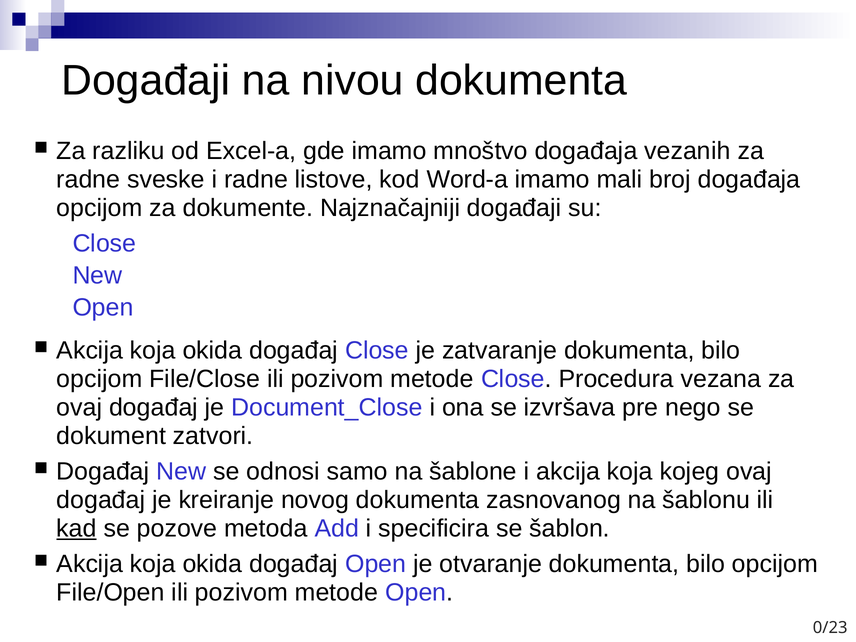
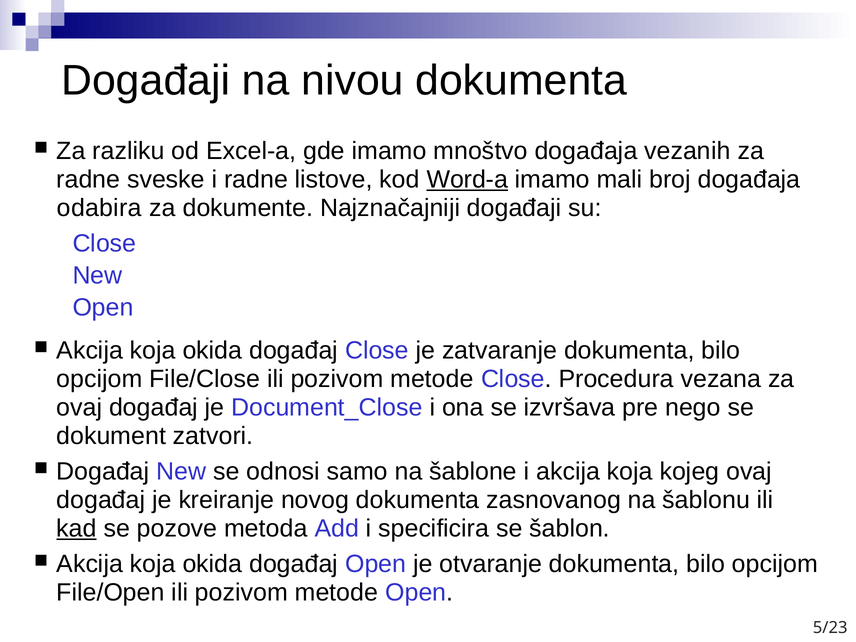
Word-a underline: none -> present
opcijom at (99, 208): opcijom -> odabira
0/23: 0/23 -> 5/23
